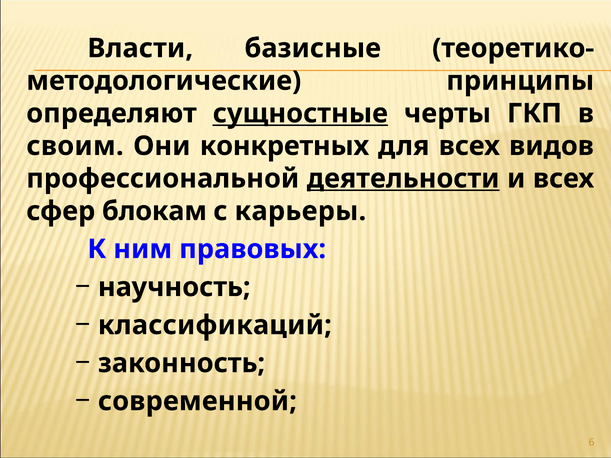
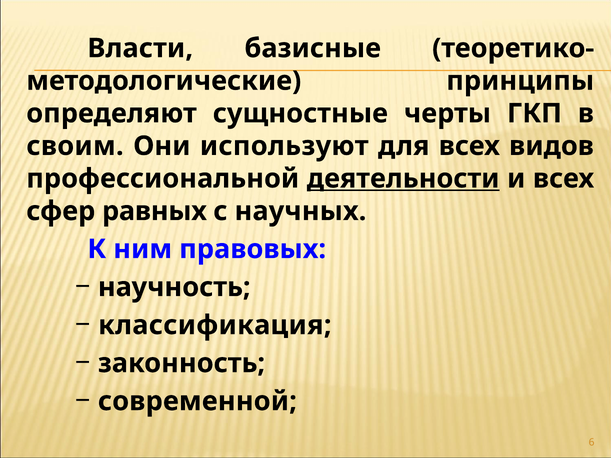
сущностные underline: present -> none
конкретных: конкретных -> используют
блокам: блокам -> равных
карьеры: карьеры -> научных
классификаций: классификаций -> классификация
